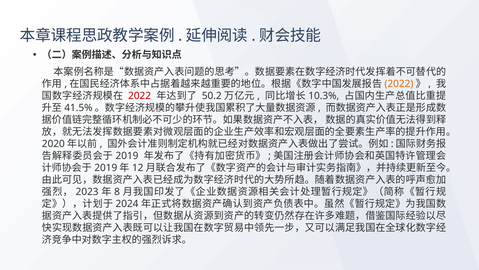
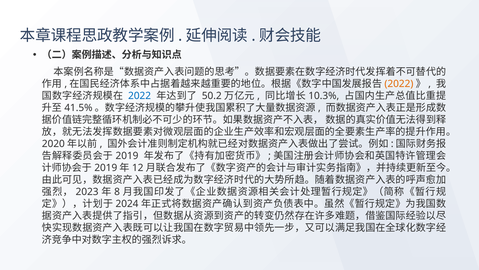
2022 at (140, 96) colour: red -> blue
